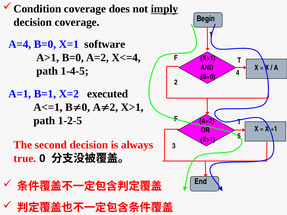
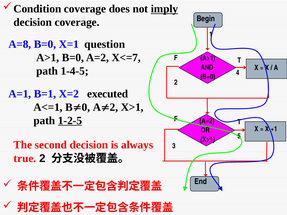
A=4: A=4 -> A=8
software: software -> question
X<=4: X<=4 -> X<=7
1-2-5 underline: none -> present
true 0: 0 -> 2
